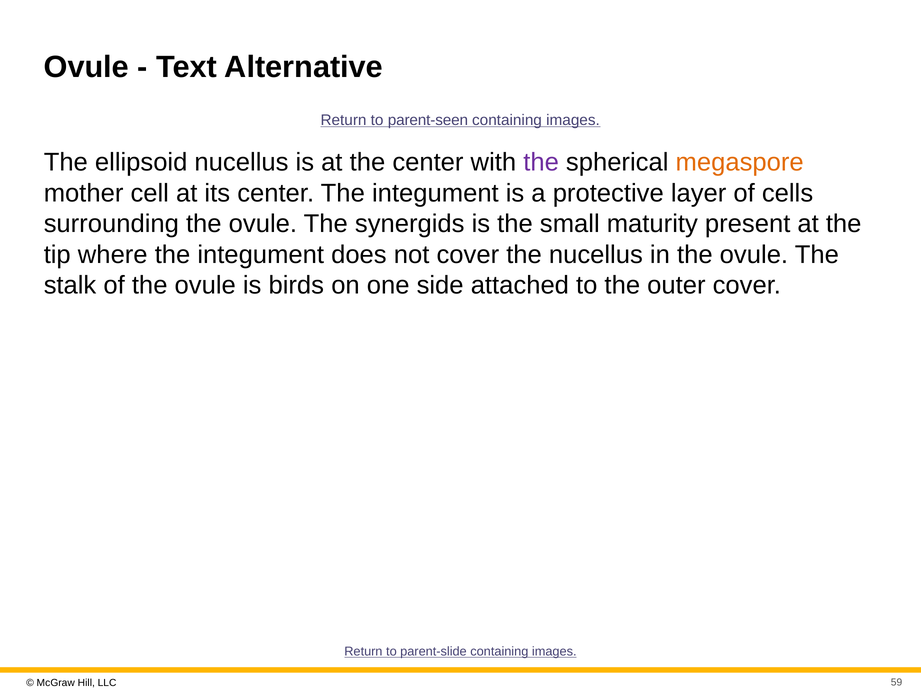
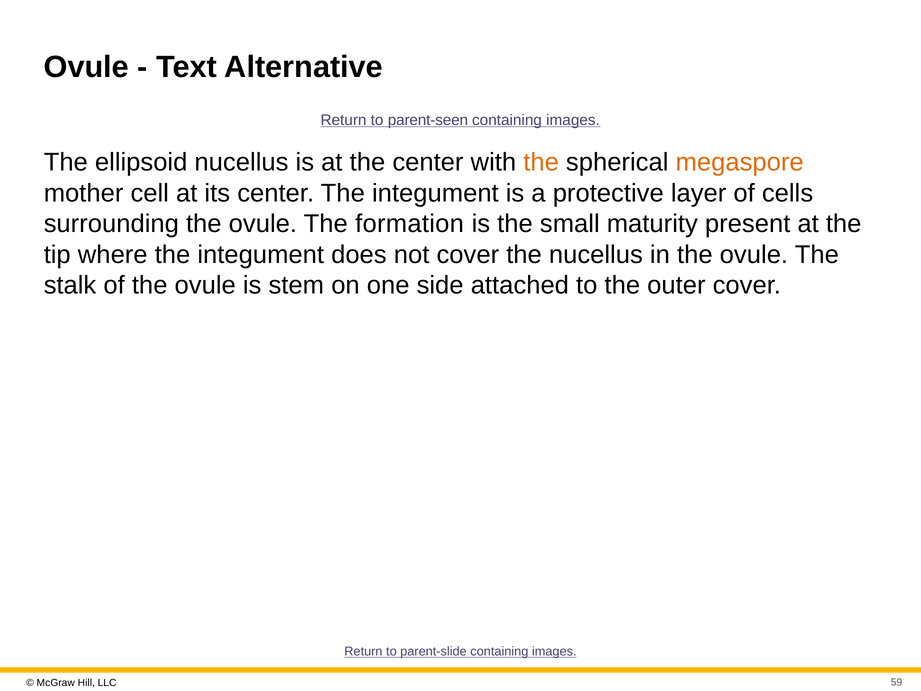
the at (541, 162) colour: purple -> orange
synergids: synergids -> formation
birds: birds -> stem
